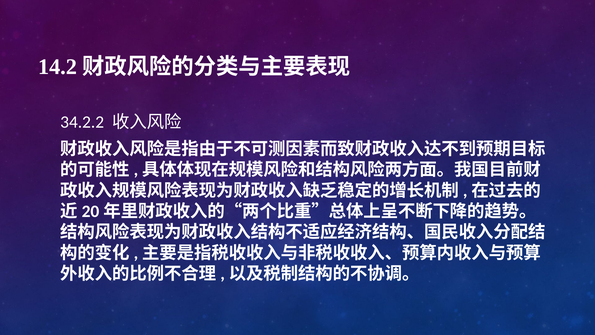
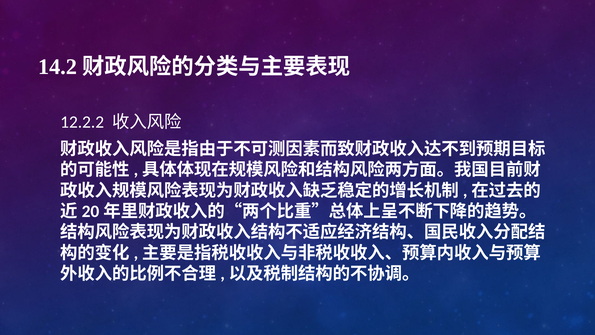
34.2.2: 34.2.2 -> 12.2.2
